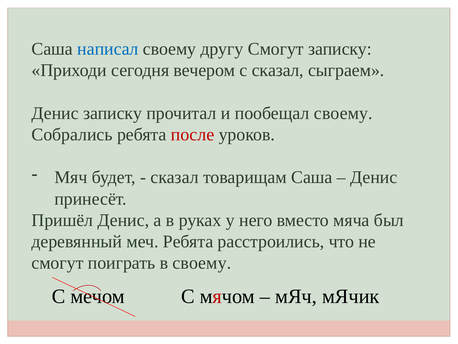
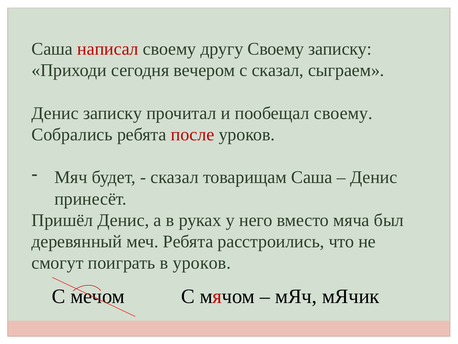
написал colour: blue -> red
другу Смогут: Смогут -> Своему
в своему: своему -> уроков
